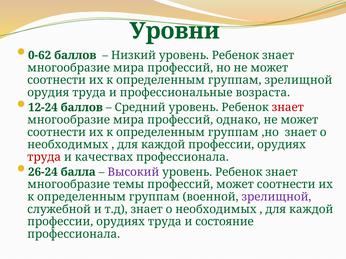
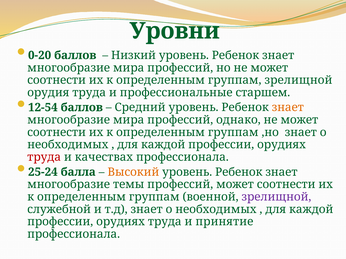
0-62: 0-62 -> 0-20
возраста: возраста -> старшем
12-24: 12-24 -> 12-54
знает at (288, 108) colour: red -> orange
26-24: 26-24 -> 25-24
Высокий colour: purple -> orange
состояние: состояние -> принятие
